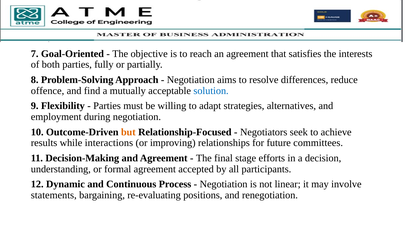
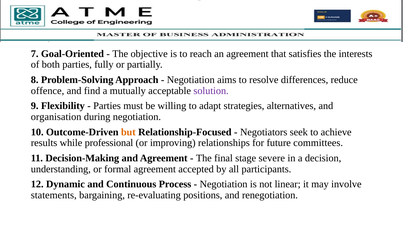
solution colour: blue -> purple
employment: employment -> organisation
interactions: interactions -> professional
efforts: efforts -> severe
